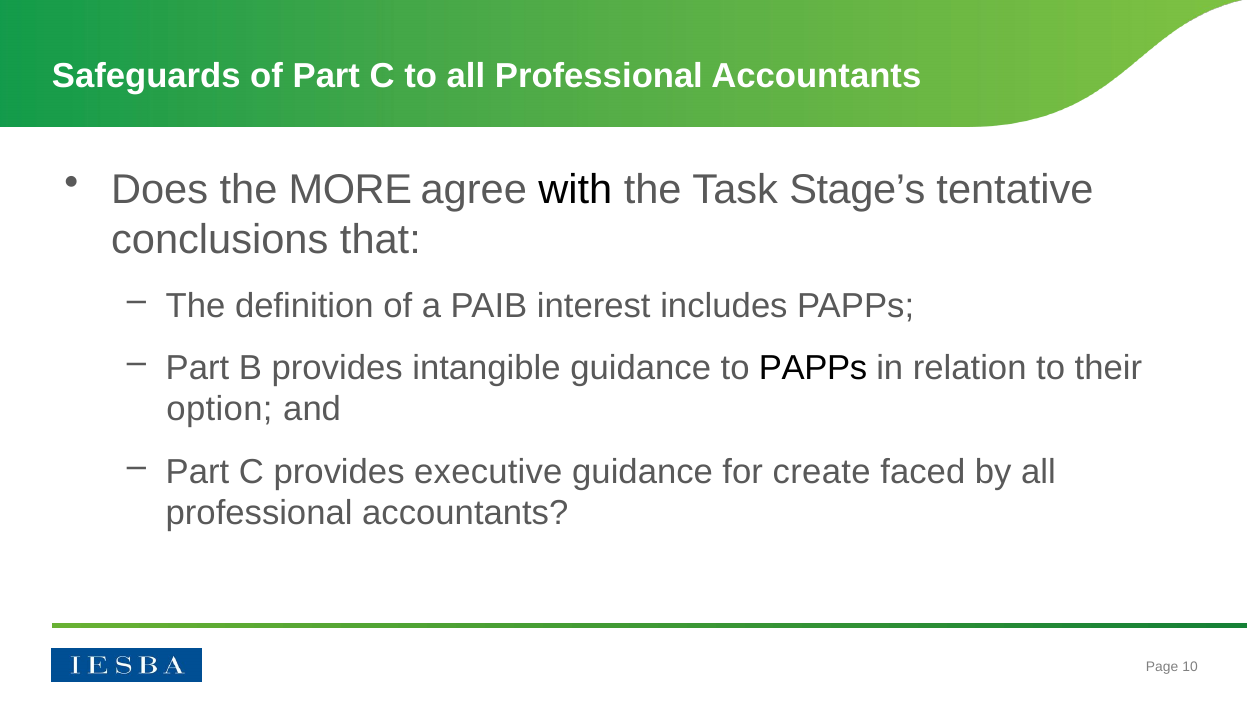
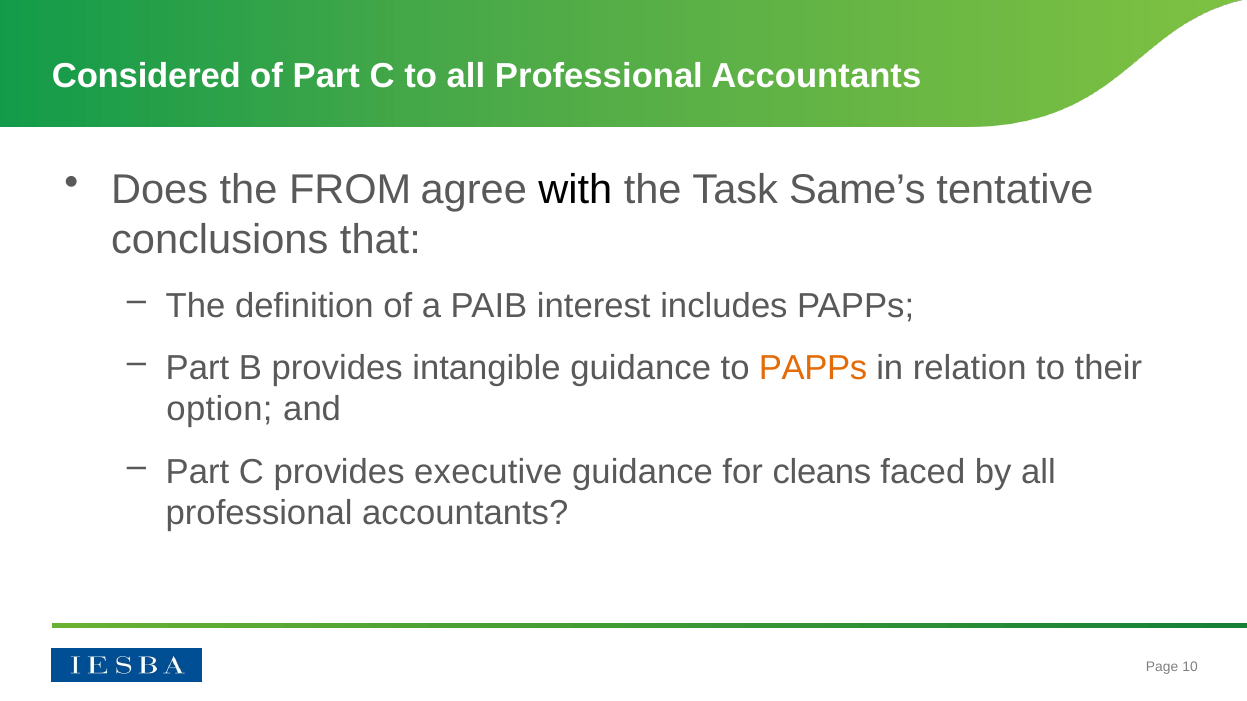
Safeguards: Safeguards -> Considered
MORE: MORE -> FROM
Stage’s: Stage’s -> Same’s
PAPPs at (813, 368) colour: black -> orange
create: create -> cleans
